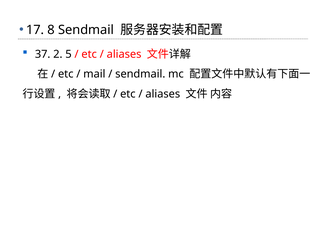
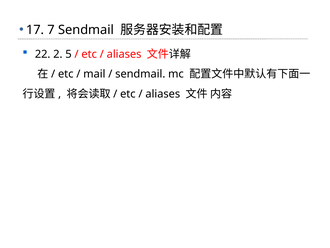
8: 8 -> 7
37: 37 -> 22
